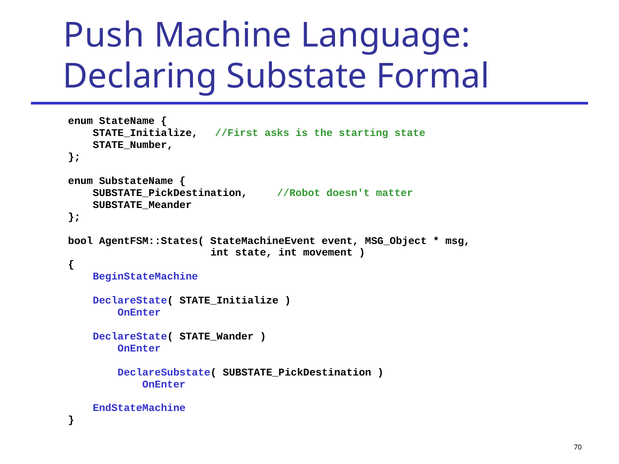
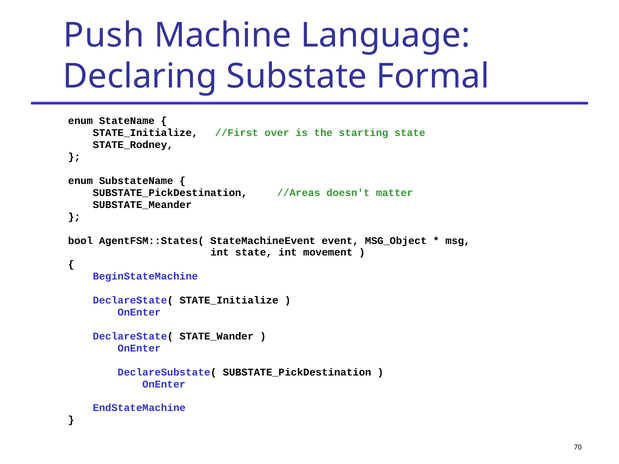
asks: asks -> over
STATE_Number: STATE_Number -> STATE_Rodney
//Robot: //Robot -> //Areas
